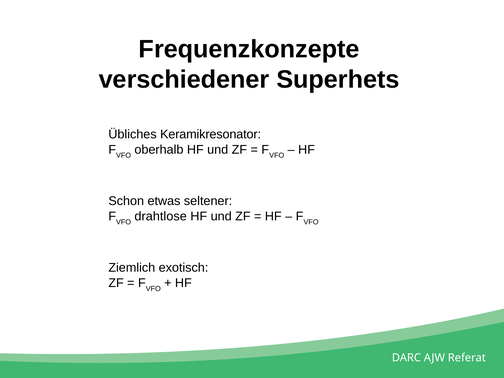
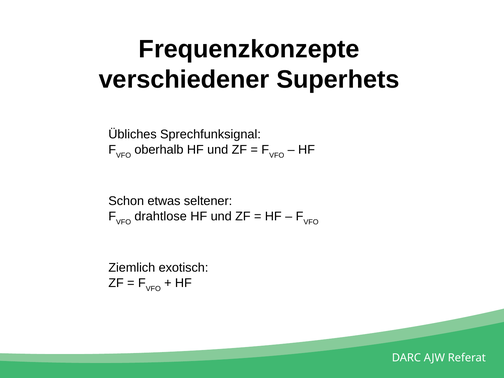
Keramikresonator: Keramikresonator -> Sprechfunksignal
